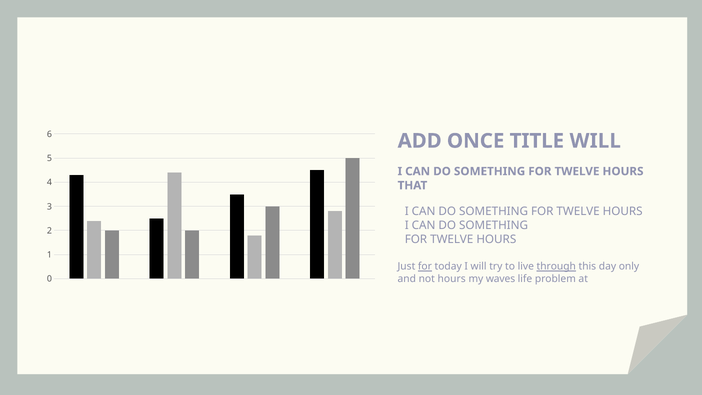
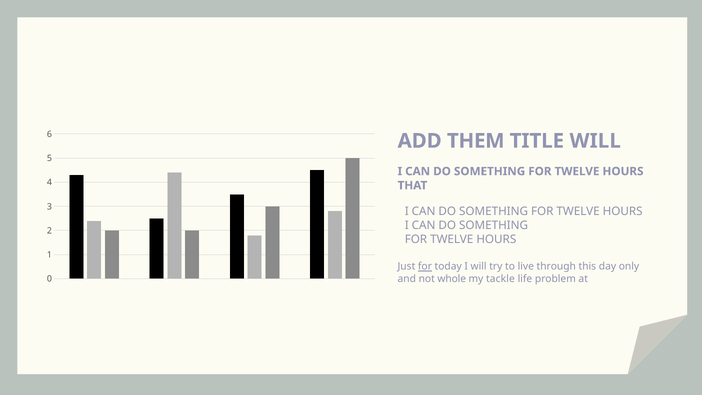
ONCE: ONCE -> THEM
through underline: present -> none
not hours: hours -> whole
waves: waves -> tackle
